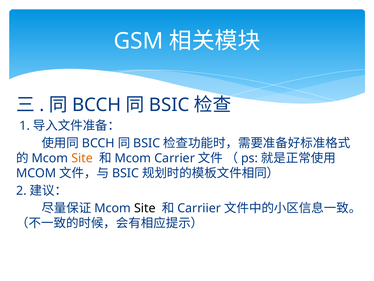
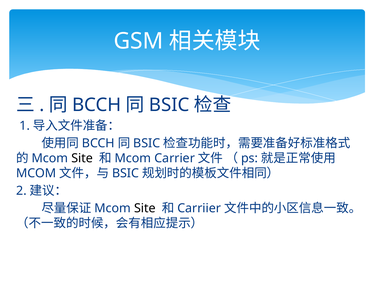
Site at (82, 158) colour: orange -> black
